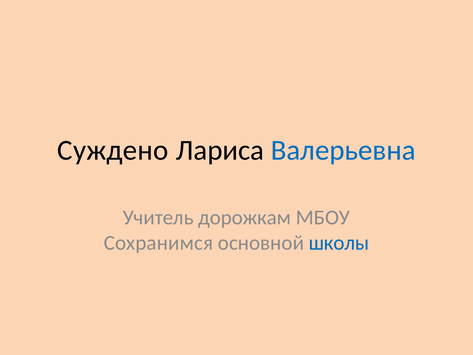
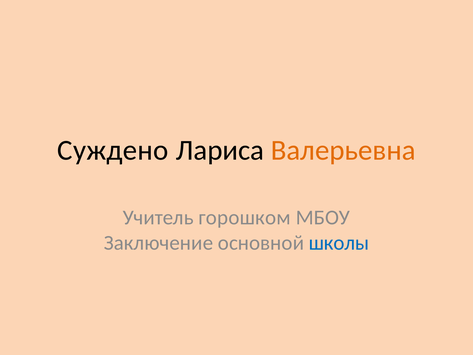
Валерьевна colour: blue -> orange
дорожкам: дорожкам -> горошком
Сохранимся: Сохранимся -> Заключение
